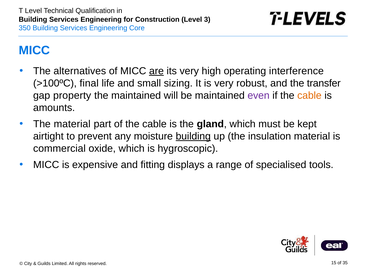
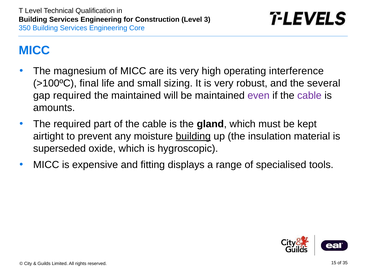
alternatives: alternatives -> magnesium
are underline: present -> none
transfer: transfer -> several
gap property: property -> required
cable at (309, 95) colour: orange -> purple
The material: material -> required
commercial: commercial -> superseded
